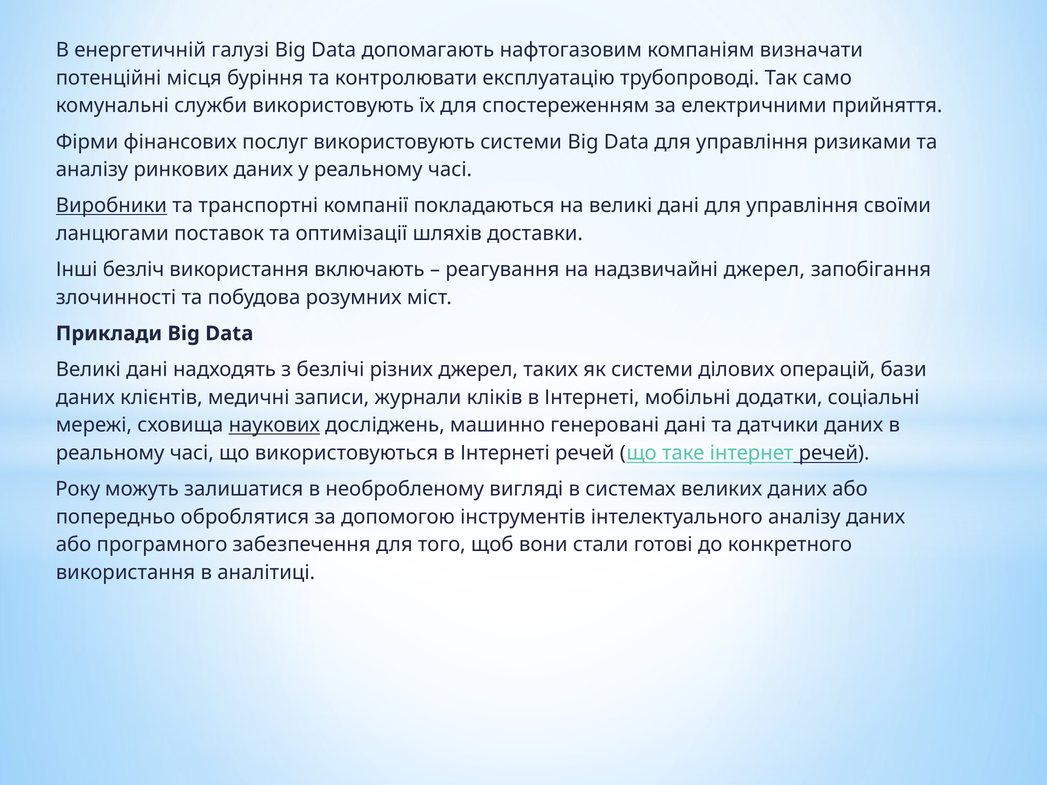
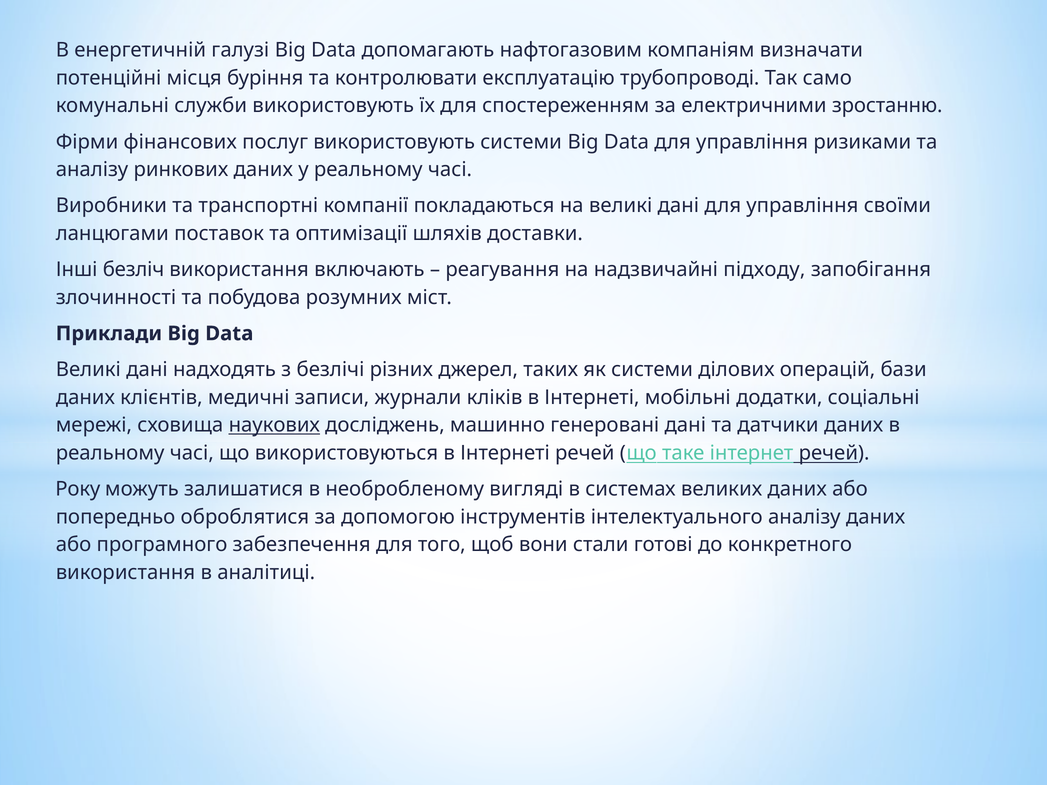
прийняття: прийняття -> зростанню
Виробники underline: present -> none
надзвичайні джерел: джерел -> підходу
